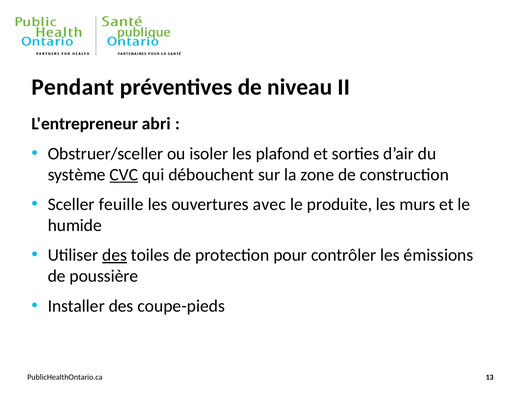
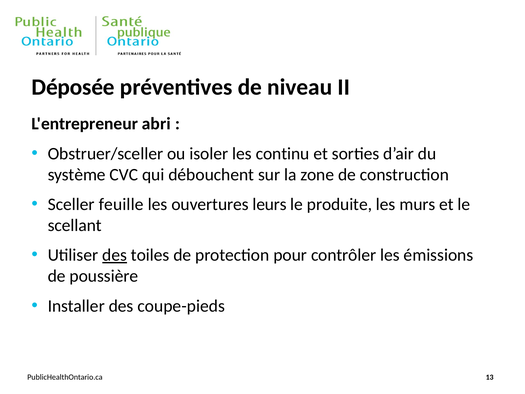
Pendant: Pendant -> Déposée
plafond: plafond -> continu
CVC underline: present -> none
avec: avec -> leurs
humide: humide -> scellant
